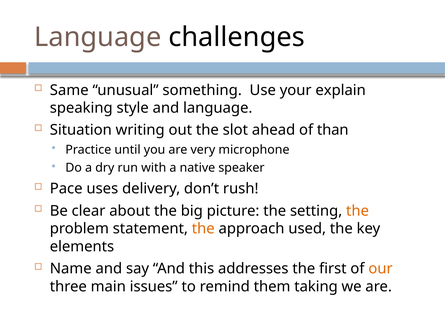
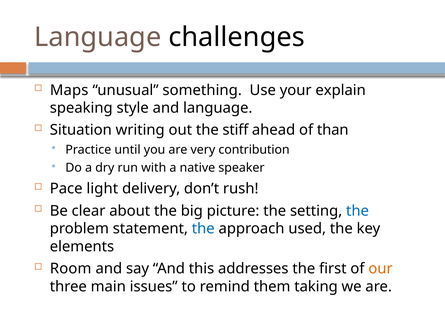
Same: Same -> Maps
slot: slot -> stiff
microphone: microphone -> contribution
uses: uses -> light
the at (358, 211) colour: orange -> blue
the at (203, 229) colour: orange -> blue
Name: Name -> Room
